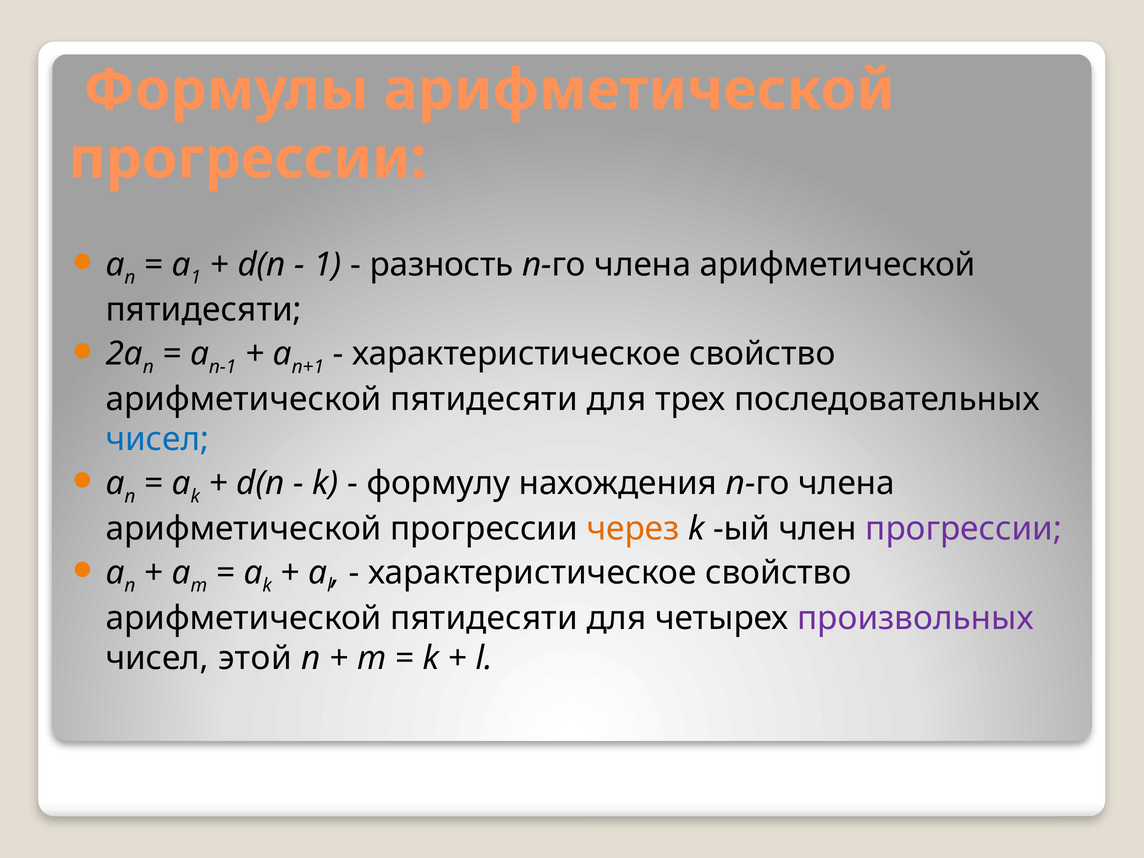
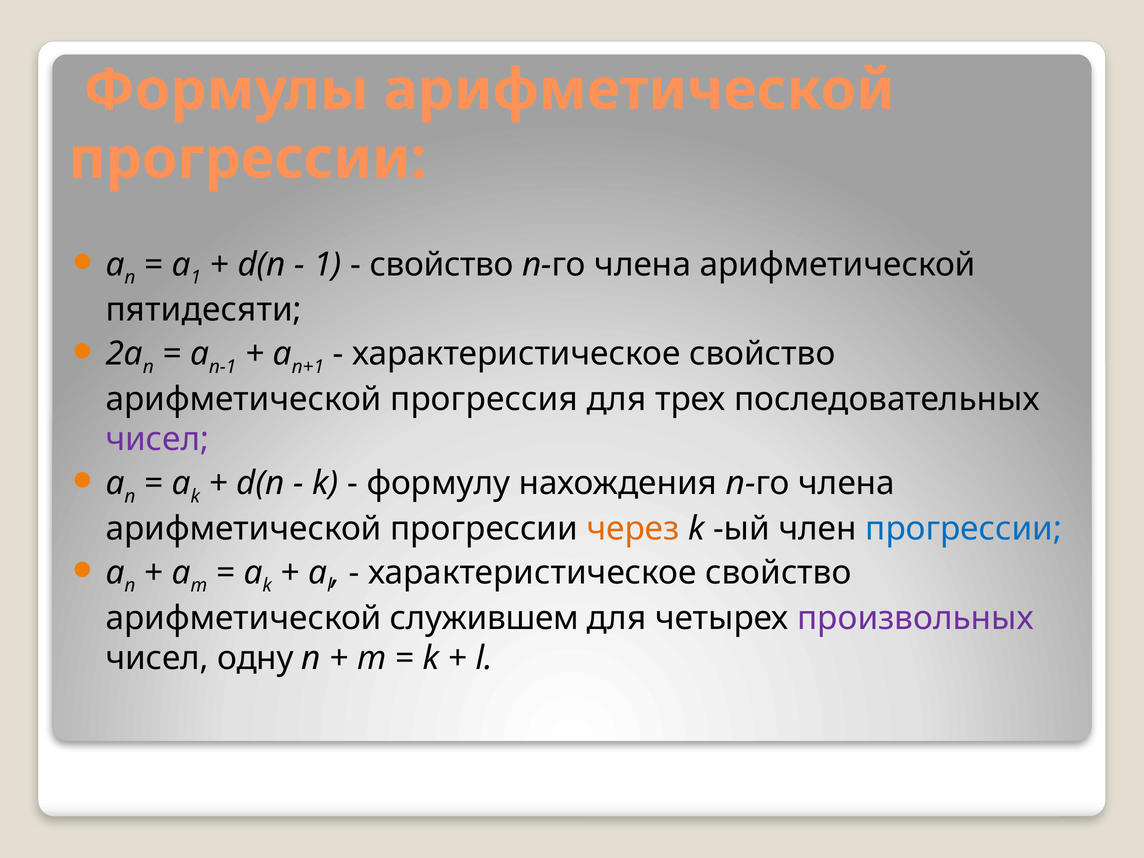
разность at (442, 265): разность -> свойство
пятидесяти at (484, 399): пятидесяти -> прогрессия
чисел at (157, 439) colour: blue -> purple
прогрессии at (964, 529) colour: purple -> blue
пятидесяти at (484, 618): пятидесяти -> служившем
этой: этой -> одну
